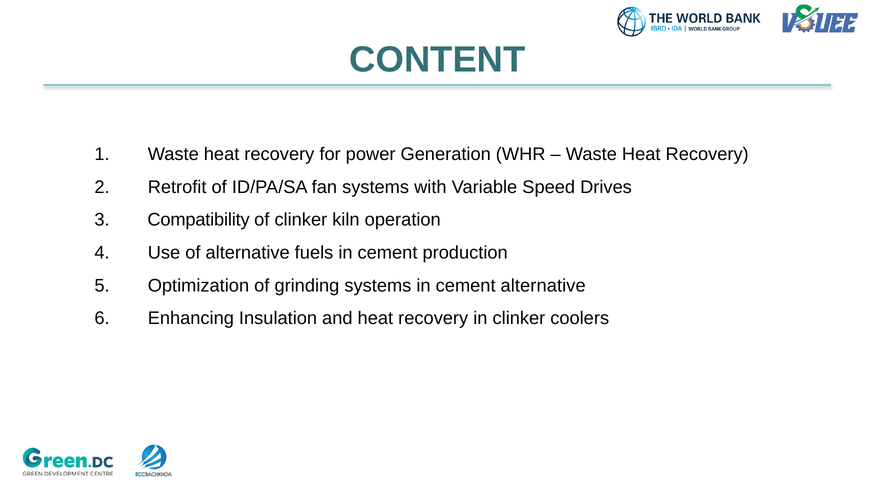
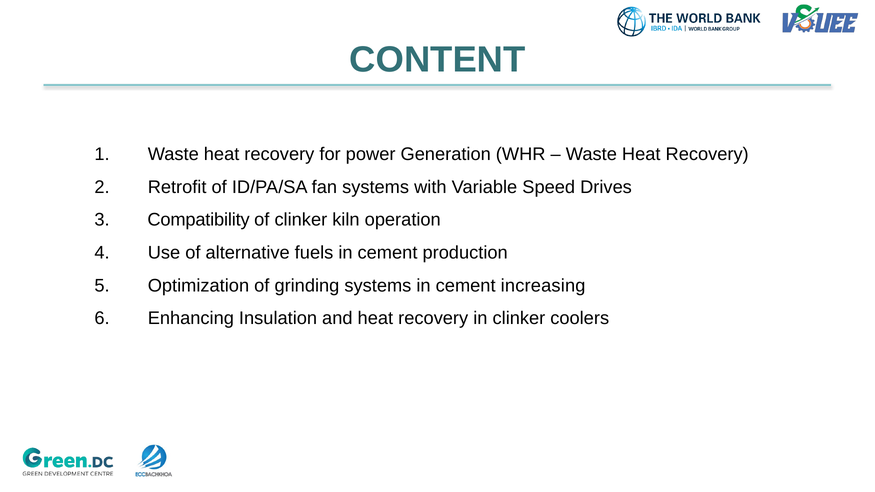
cement alternative: alternative -> increasing
